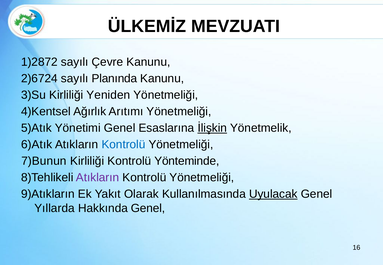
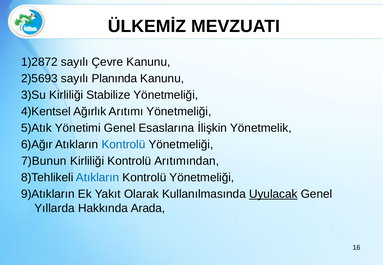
2)6724: 2)6724 -> 2)5693
Yeniden: Yeniden -> Stabilize
İlişkin underline: present -> none
6)Atık: 6)Atık -> 6)Ağır
Yönteminde: Yönteminde -> Arıtımından
Atıkların at (98, 178) colour: purple -> blue
Hakkında Genel: Genel -> Arada
